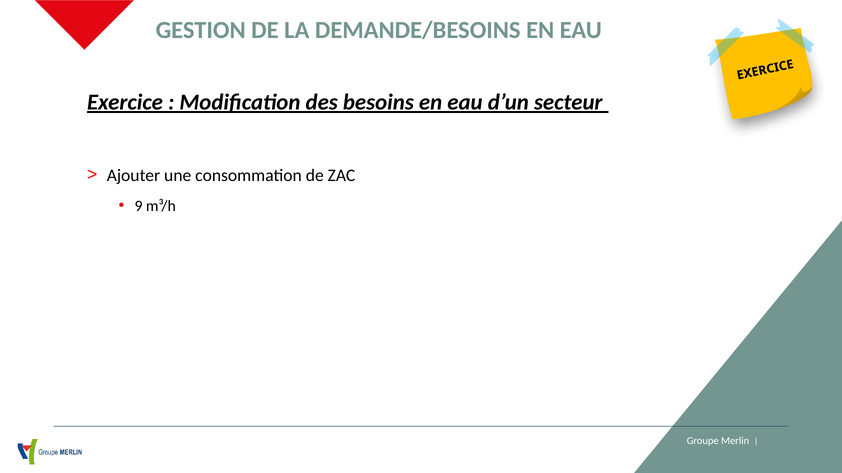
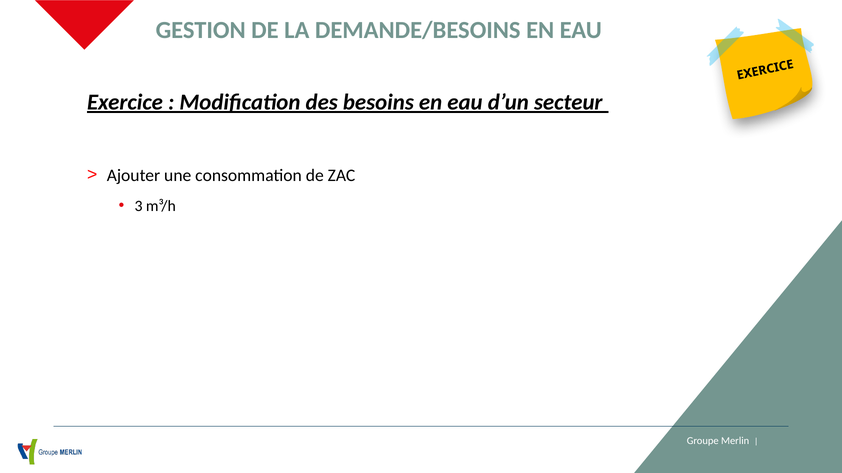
9: 9 -> 3
